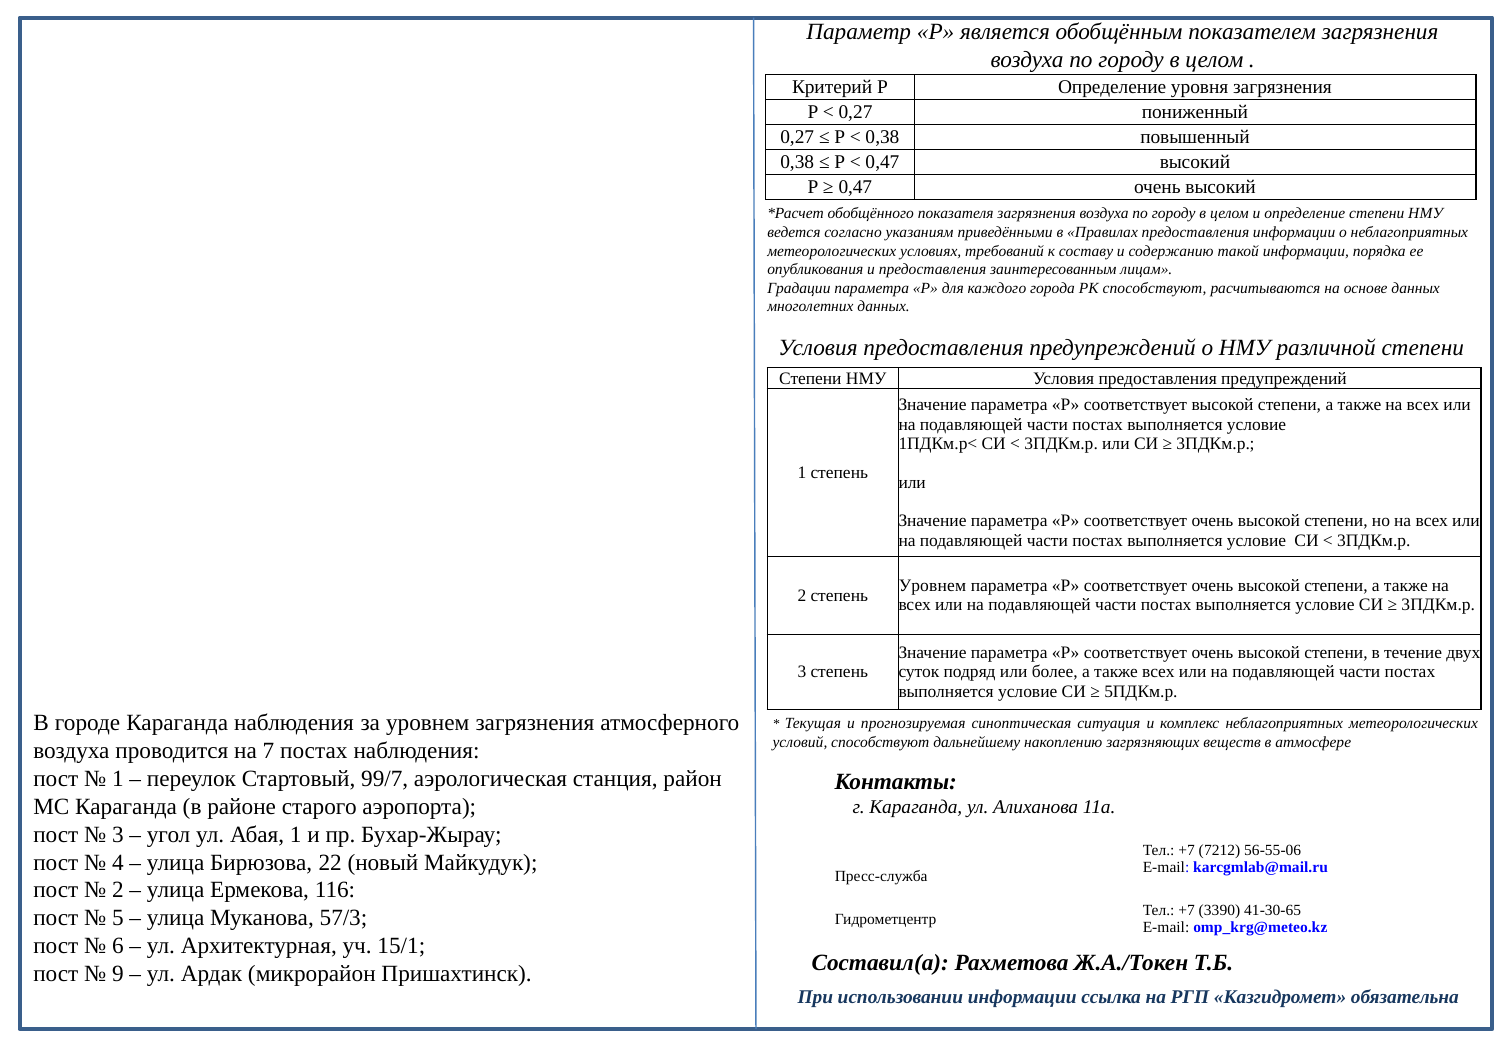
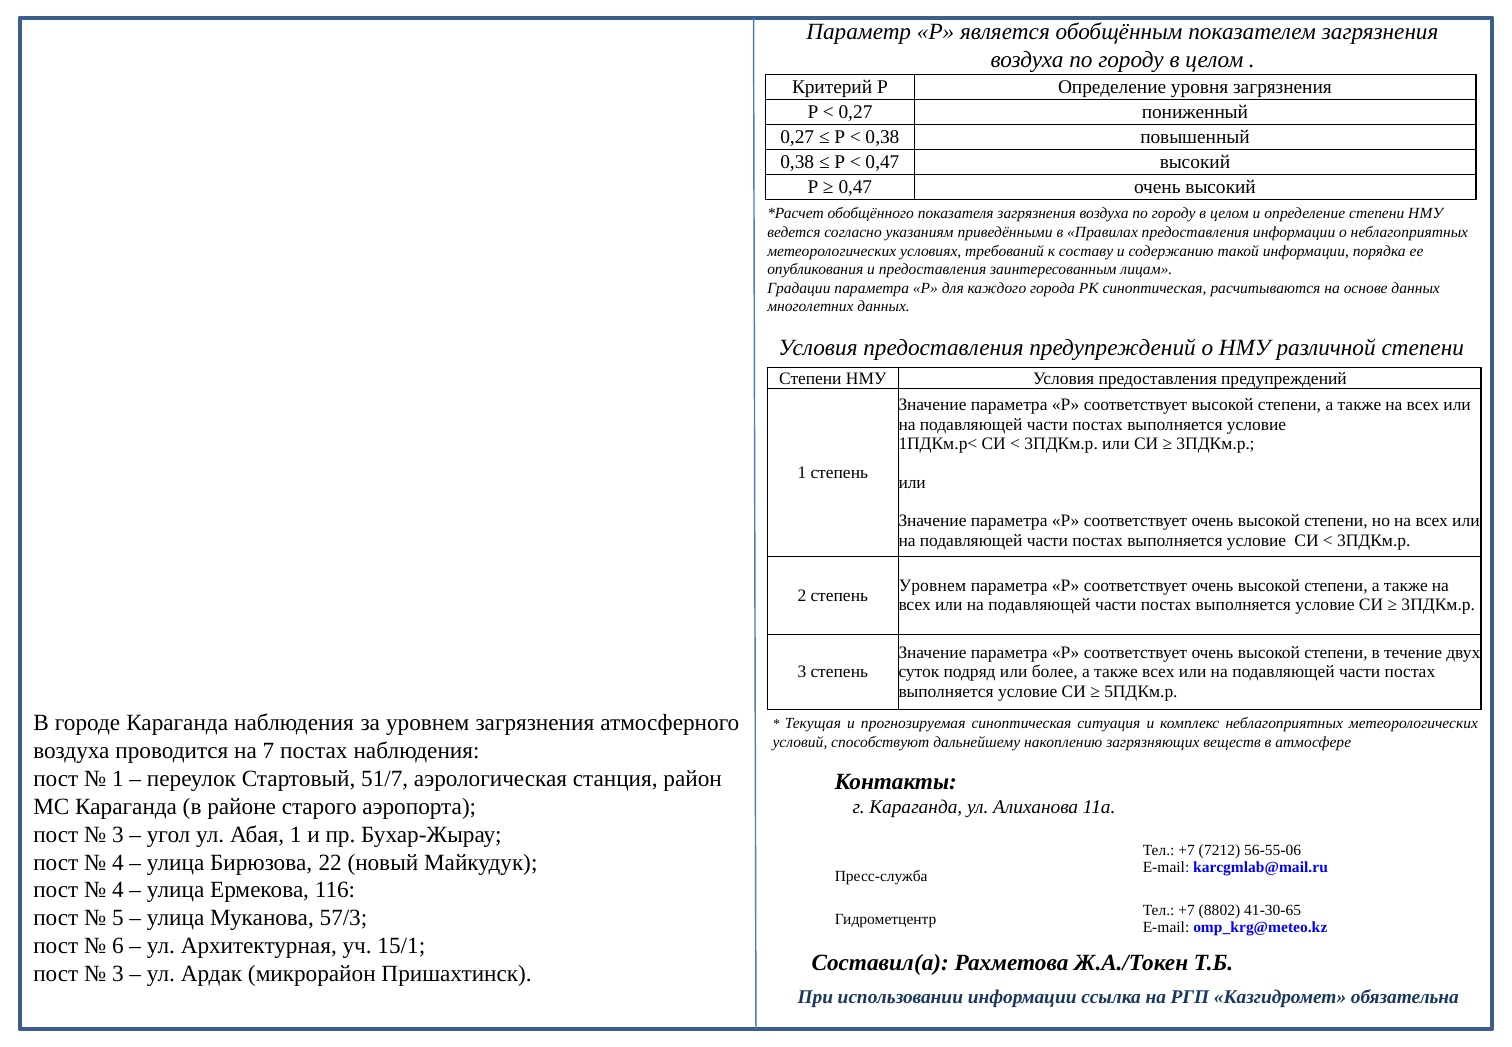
РК способствуют: способствуют -> синоптическая
99/7: 99/7 -> 51/7
2 at (118, 890): 2 -> 4
3390: 3390 -> 8802
9 at (118, 974): 9 -> 3
